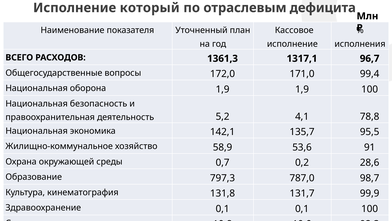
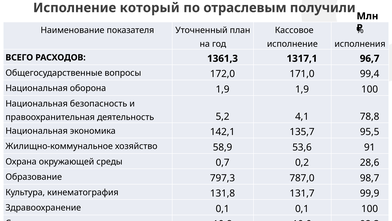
дефицита: дефицита -> получили
